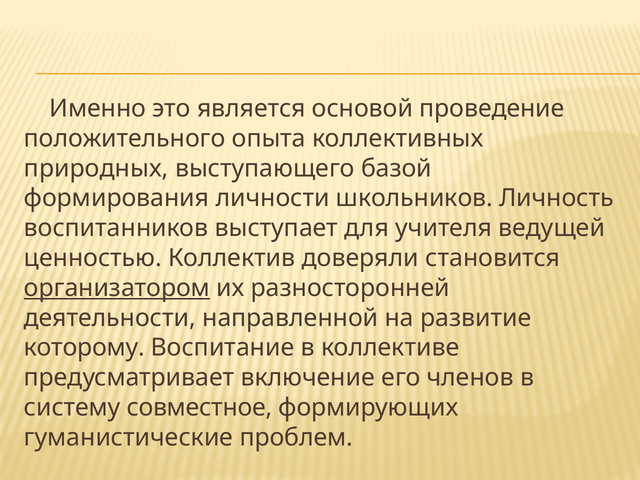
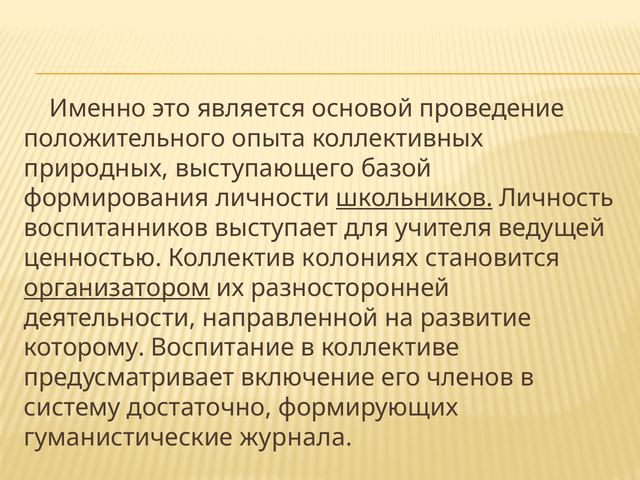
школьников underline: none -> present
доверяли: доверяли -> колониях
совместное: совместное -> достаточно
проблем: проблем -> журнала
